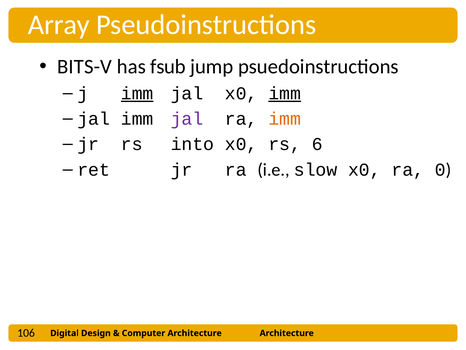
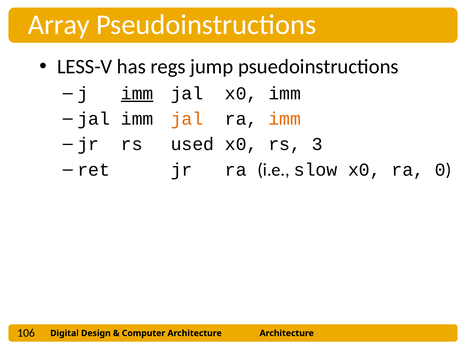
BITS-V: BITS-V -> LESS-V
fsub: fsub -> regs
imm at (285, 93) underline: present -> none
jal at (187, 119) colour: purple -> orange
into: into -> used
6: 6 -> 3
